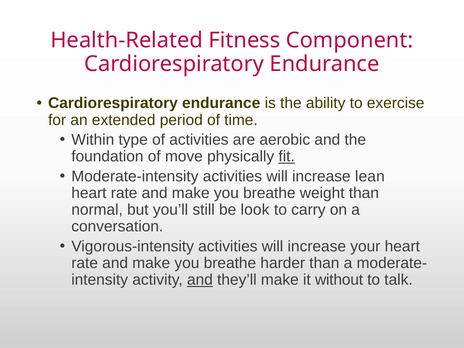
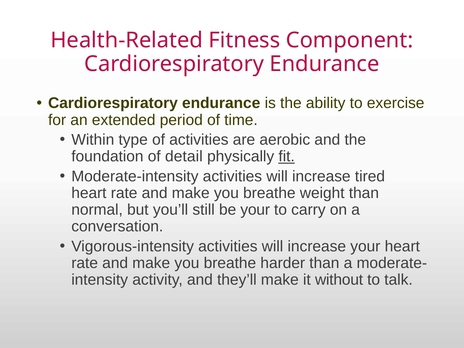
move: move -> detail
lean: lean -> tired
be look: look -> your
and at (200, 280) underline: present -> none
